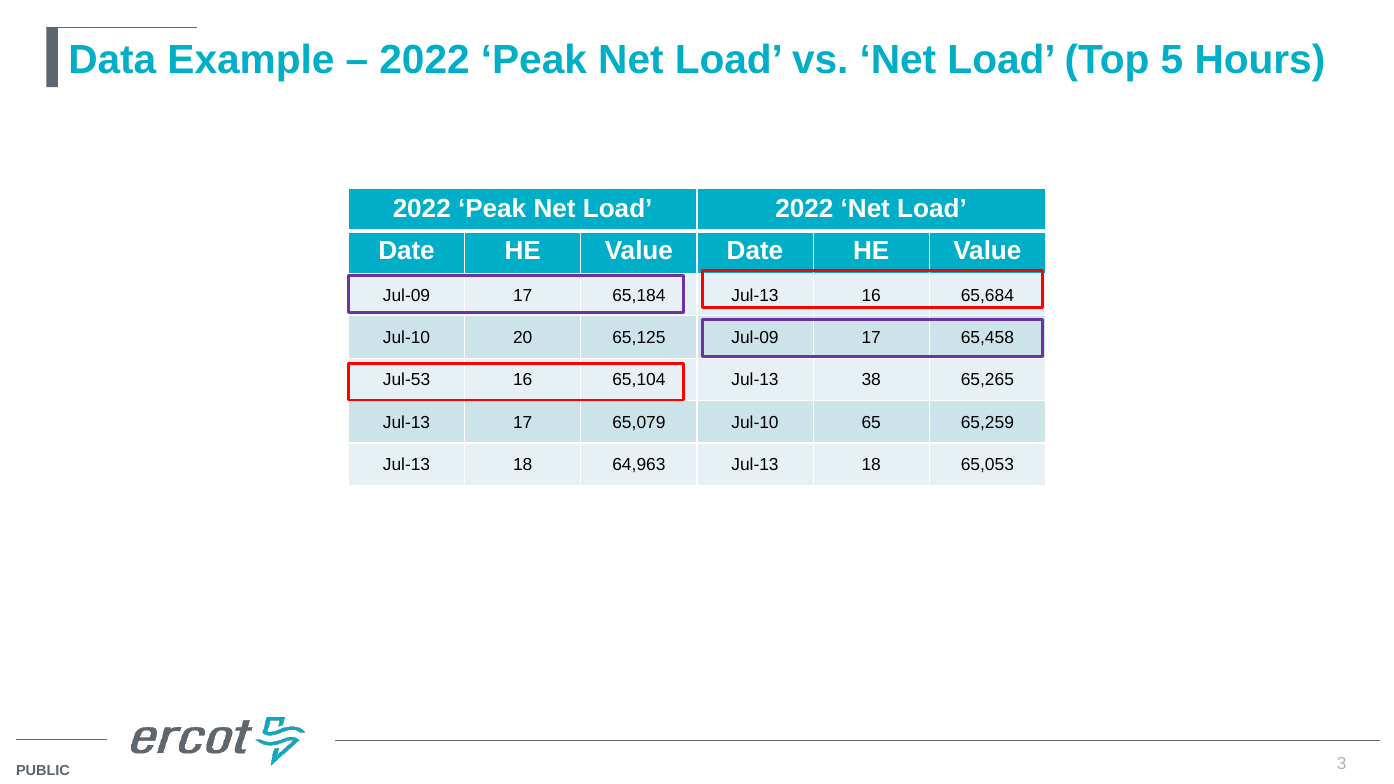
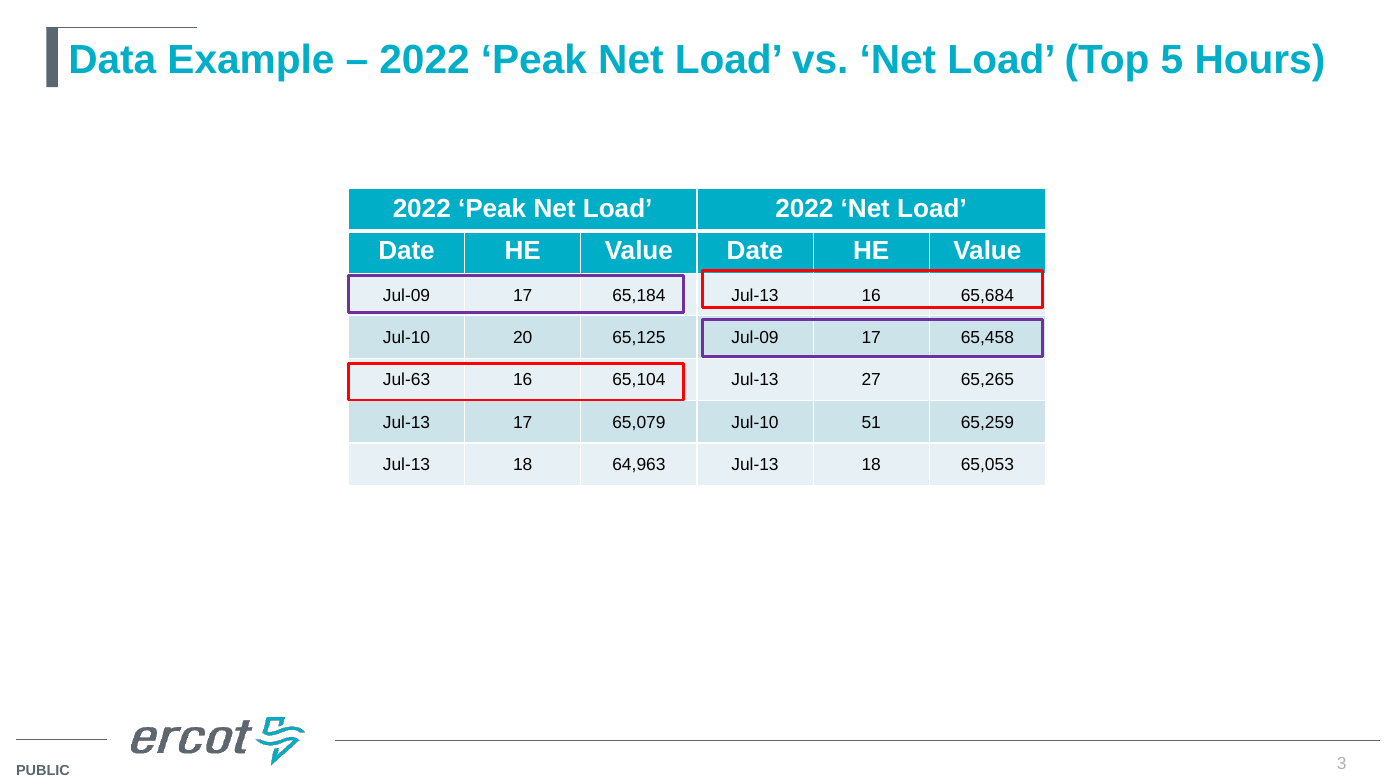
Jul-53: Jul-53 -> Jul-63
38: 38 -> 27
65: 65 -> 51
